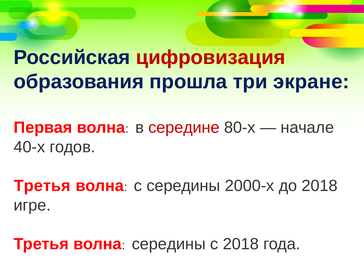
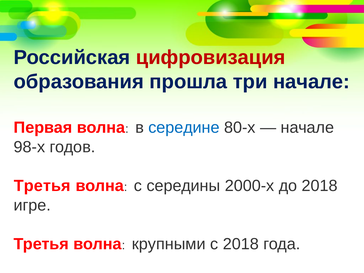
три экране: экране -> начале
середине colour: red -> blue
40-х: 40-х -> 98-х
середины at (169, 244): середины -> крупными
